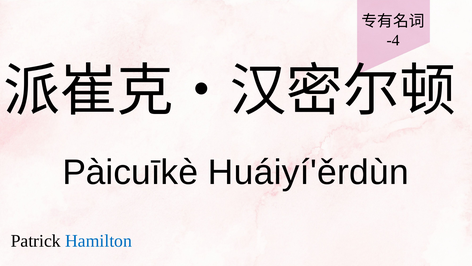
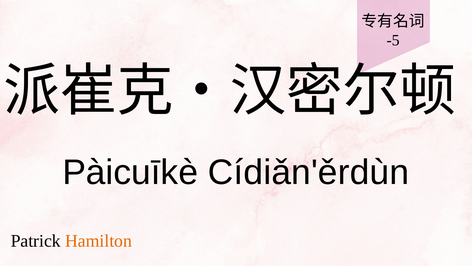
-4: -4 -> -5
Huáiyí'ěrdùn: Huáiyí'ěrdùn -> Cídiǎn'ěrdùn
Hamilton colour: blue -> orange
